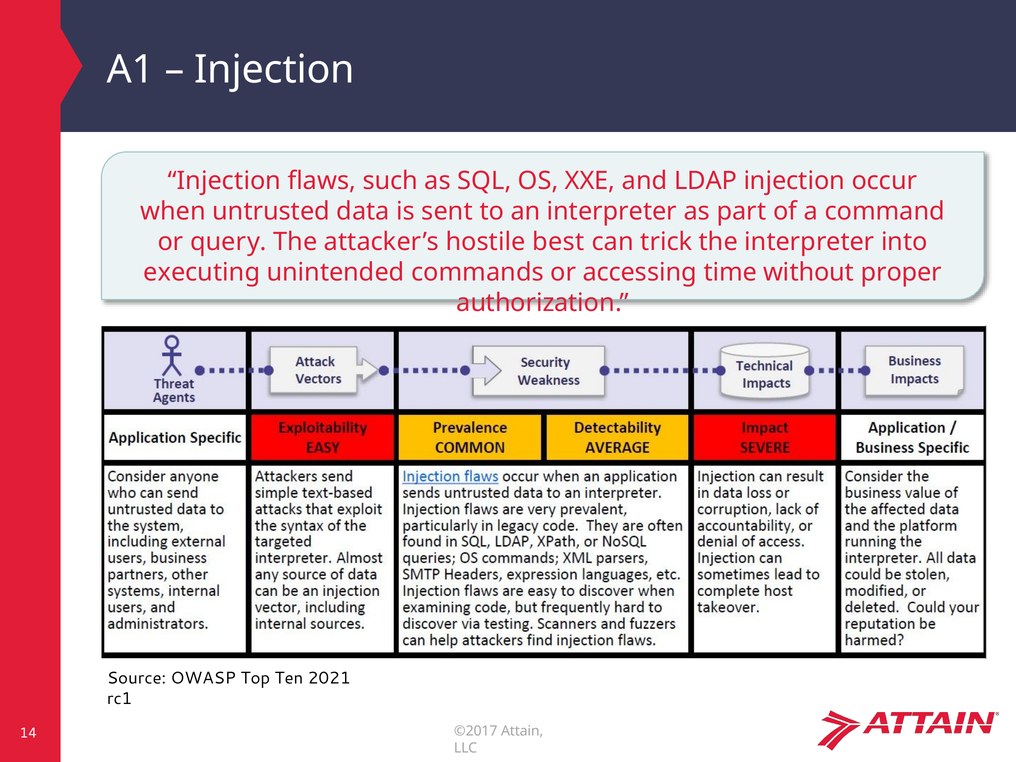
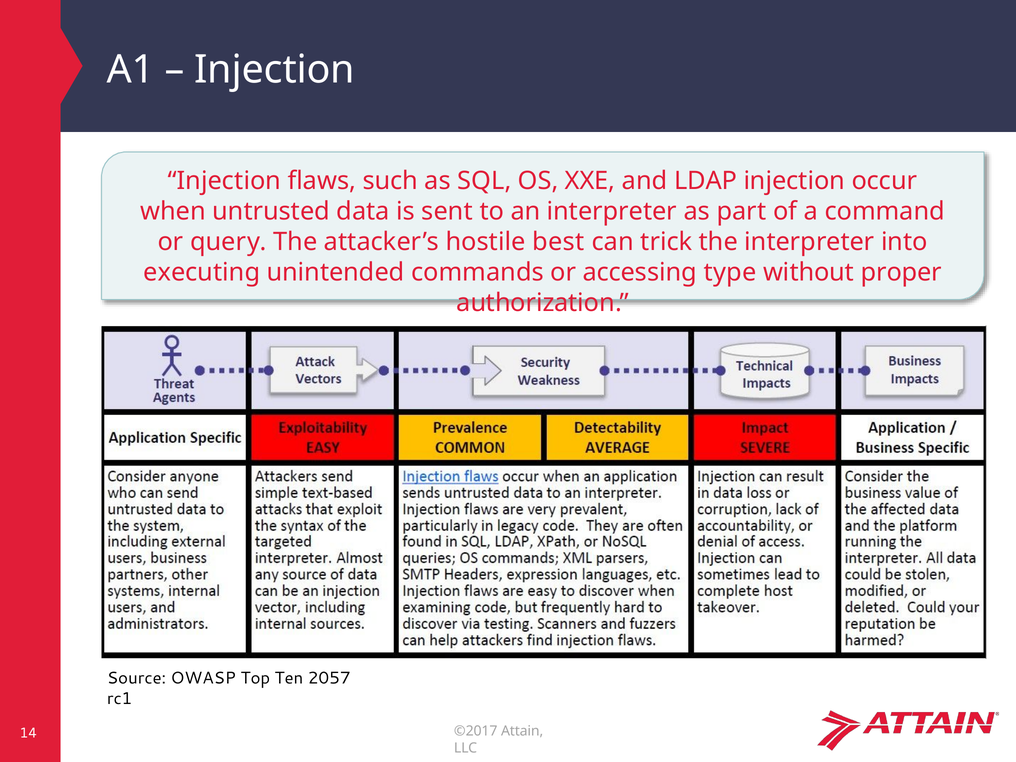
time: time -> type
2021: 2021 -> 2057
